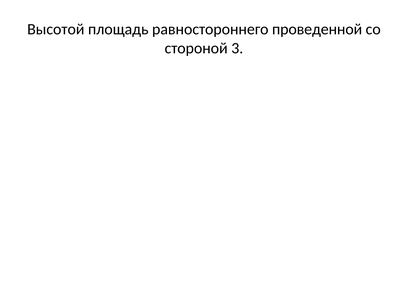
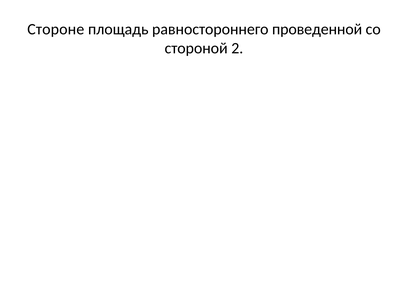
Высотой: Высотой -> Стороне
3: 3 -> 2
